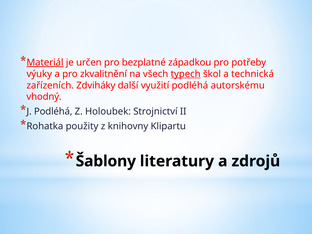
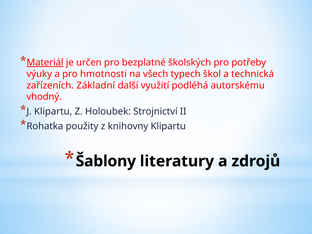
západkou: západkou -> školských
zkvalitnění: zkvalitnění -> hmotnosti
typech underline: present -> none
Zdviháky: Zdviháky -> Základní
J Podléhá: Podléhá -> Klipartu
